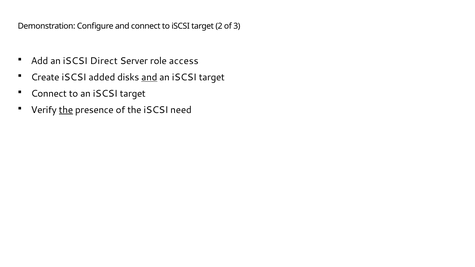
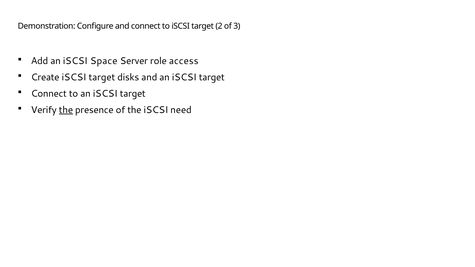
Direct: Direct -> Space
Create iSCSI added: added -> target
and at (149, 77) underline: present -> none
